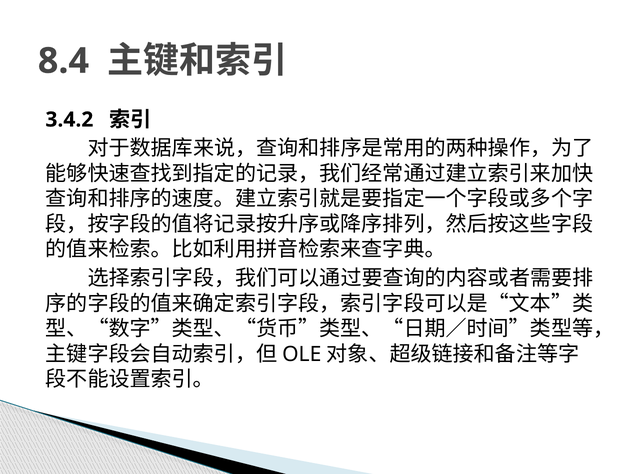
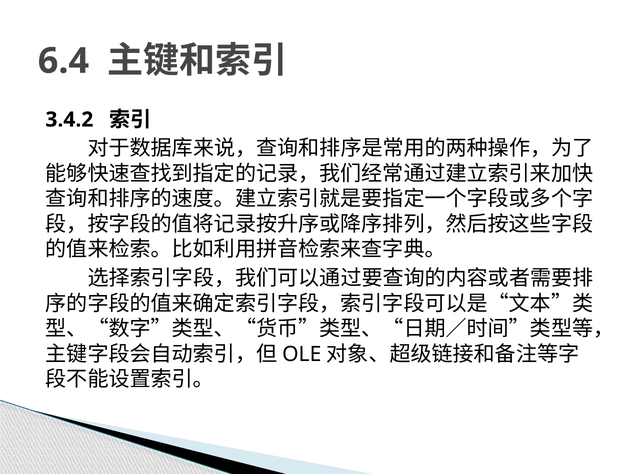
8.4: 8.4 -> 6.4
